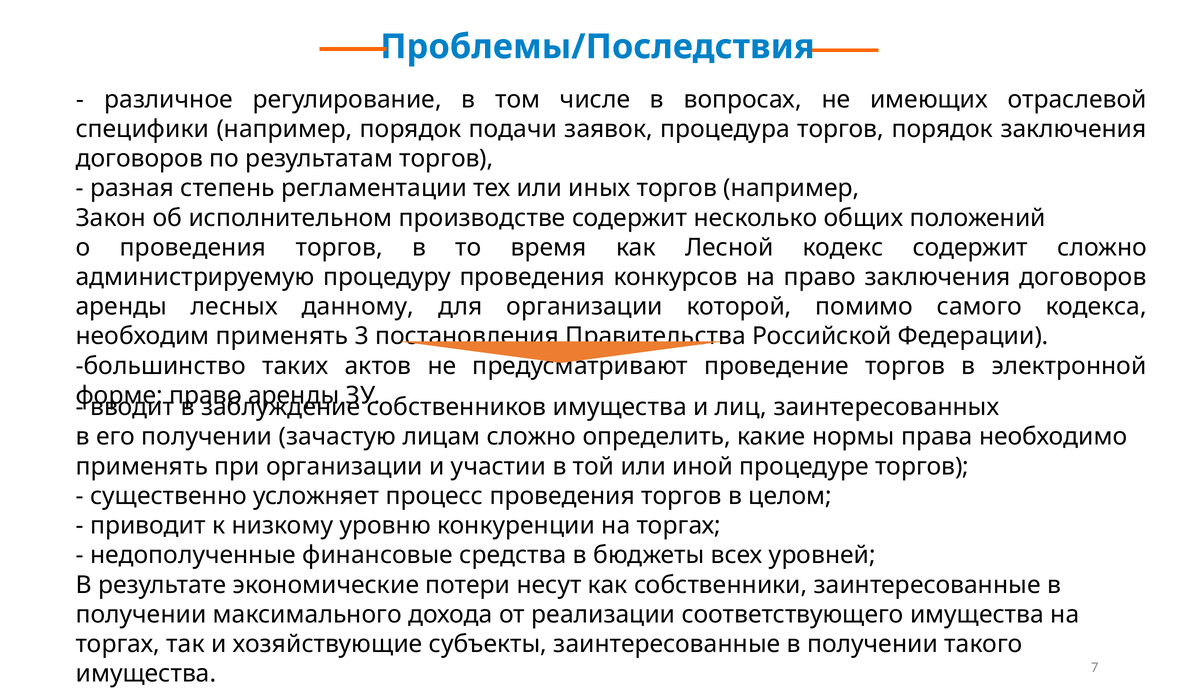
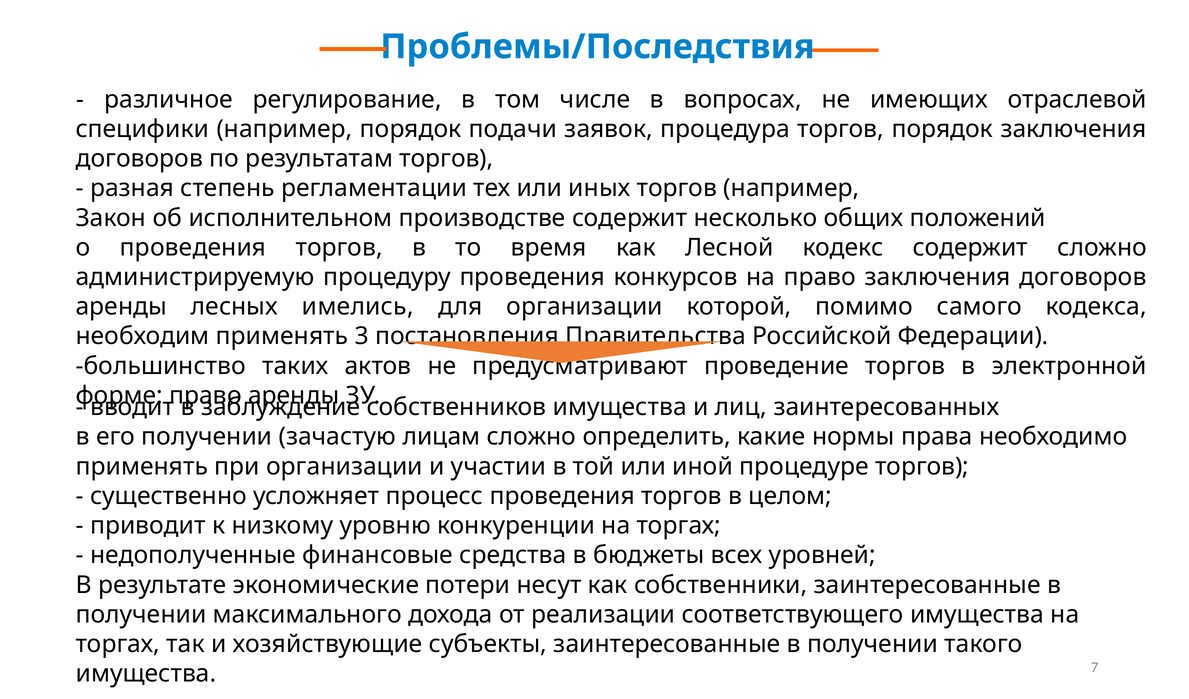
данному: данному -> имелись
